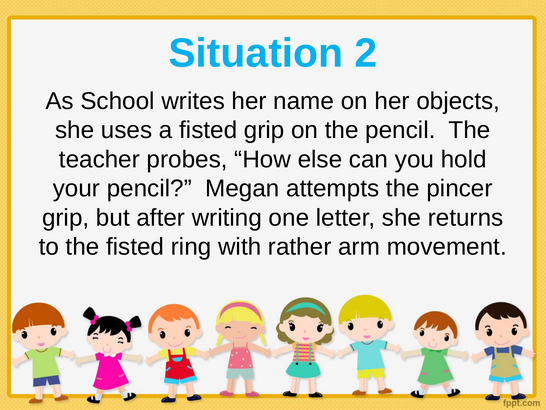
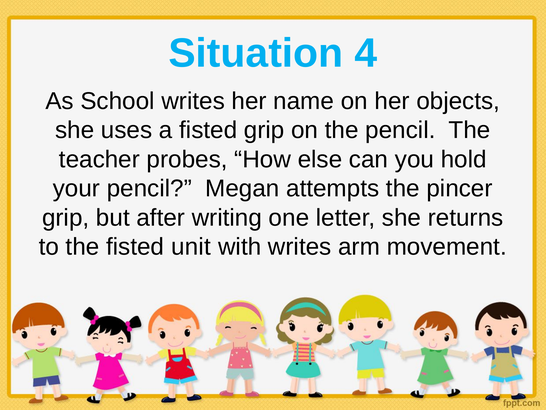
2: 2 -> 4
ring: ring -> unit
with rather: rather -> writes
